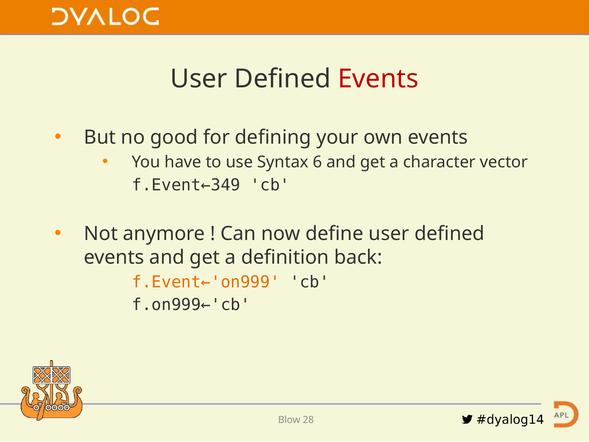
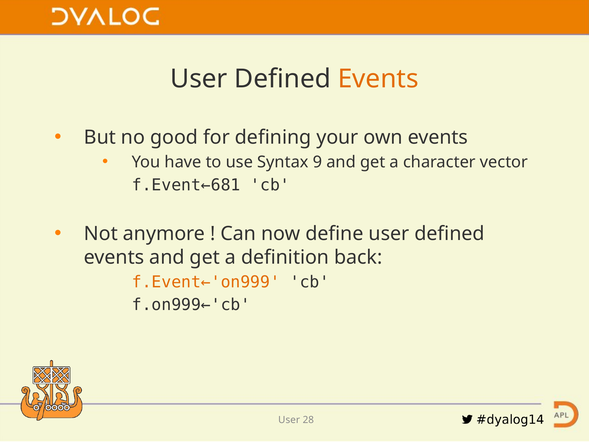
Events at (378, 79) colour: red -> orange
6: 6 -> 9
f.Event←349: f.Event←349 -> f.Event←681
Blow at (289, 420): Blow -> User
